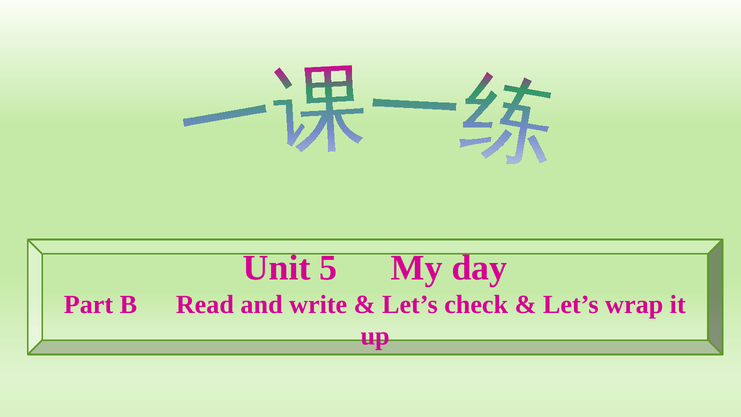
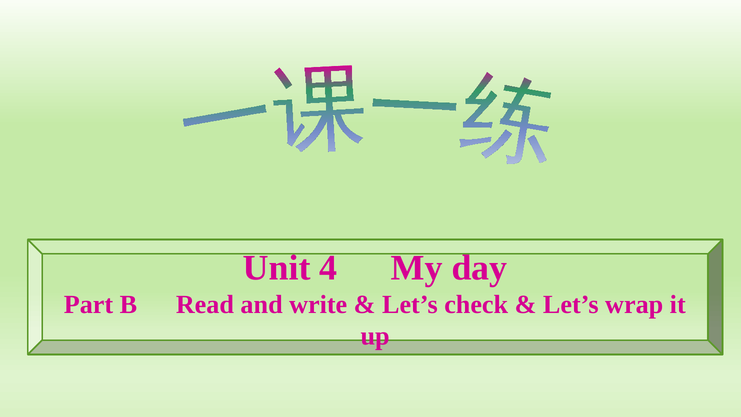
5: 5 -> 4
